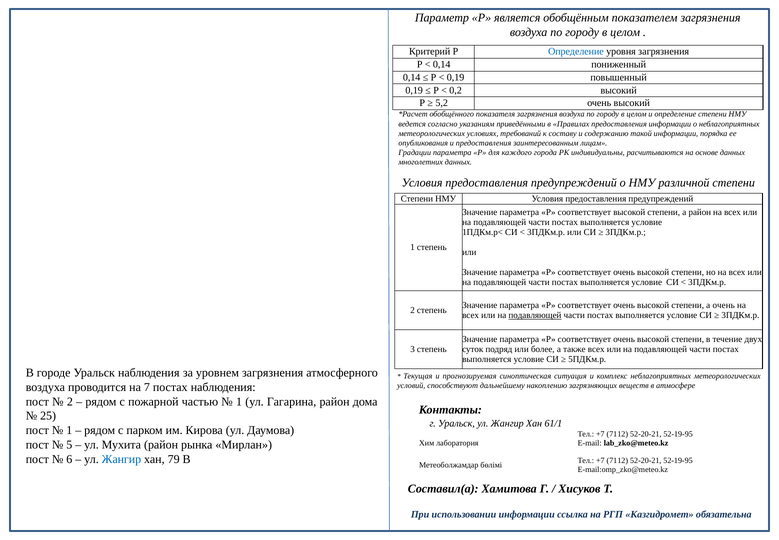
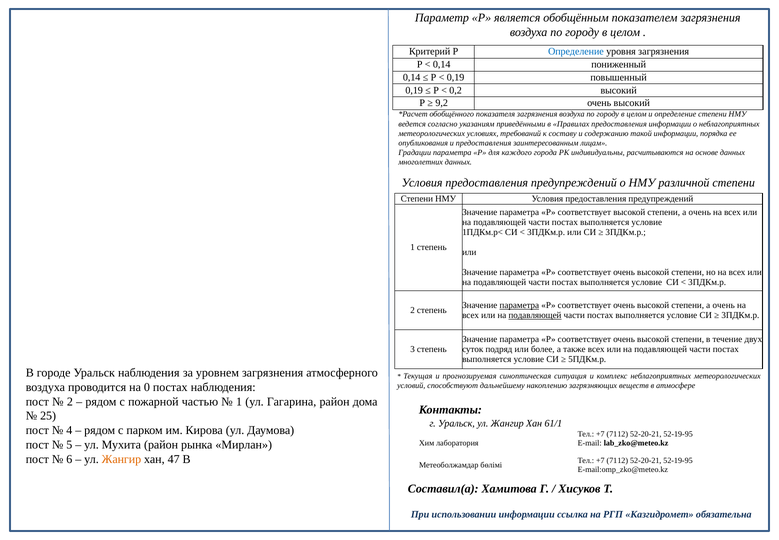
5,2: 5,2 -> 9,2
район at (700, 212): район -> очень
параметра at (519, 305) underline: none -> present
7: 7 -> 0
1 at (69, 430): 1 -> 4
Жангир at (121, 459) colour: blue -> orange
79: 79 -> 47
